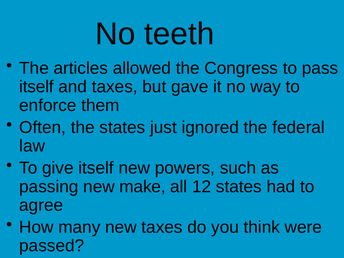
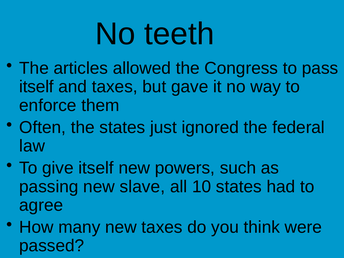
make: make -> slave
12: 12 -> 10
